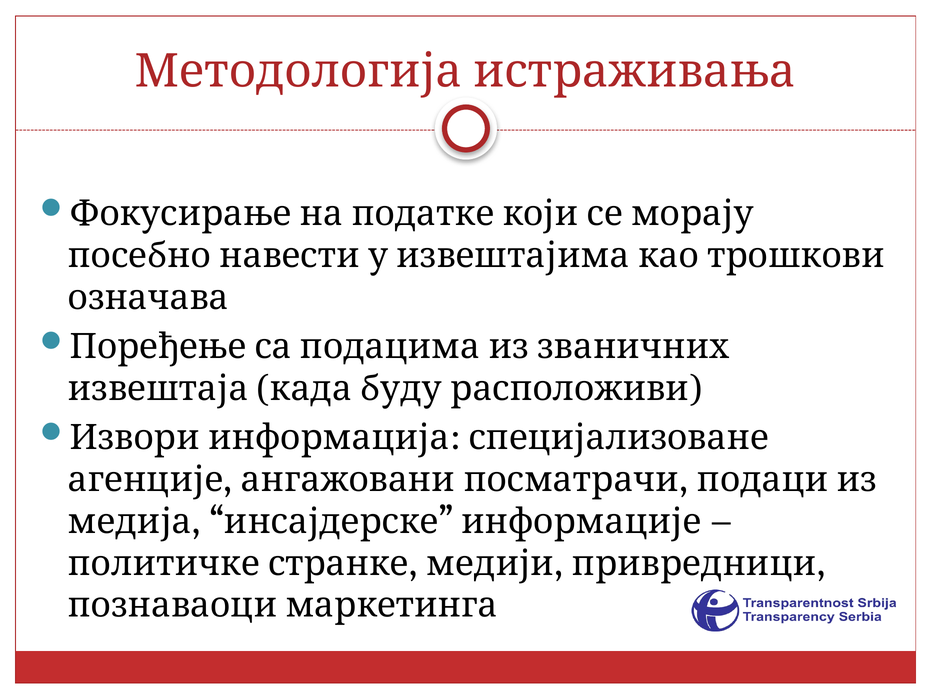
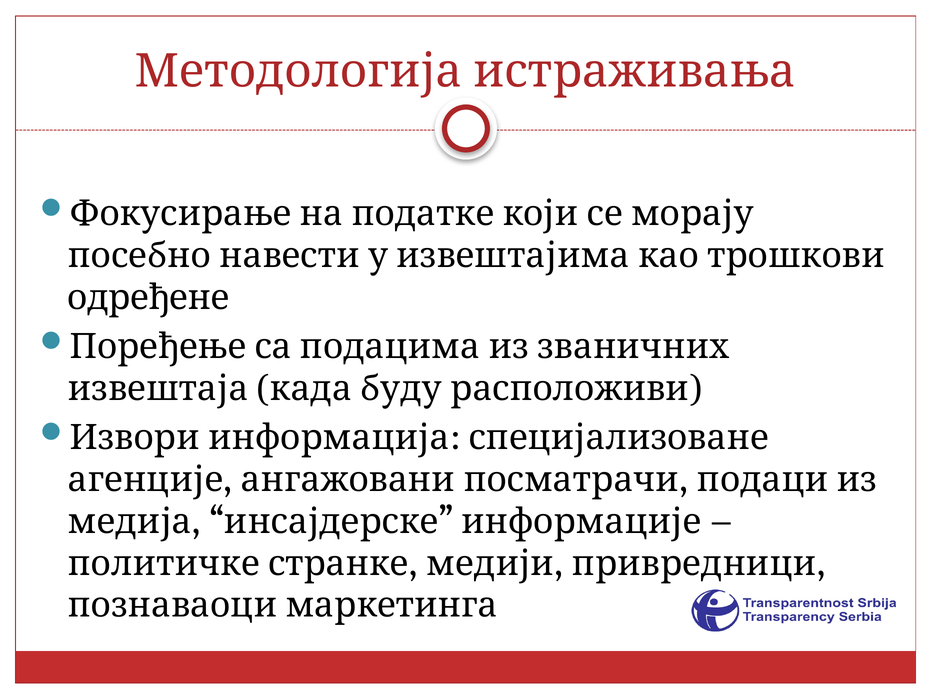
означава: означава -> одређене
